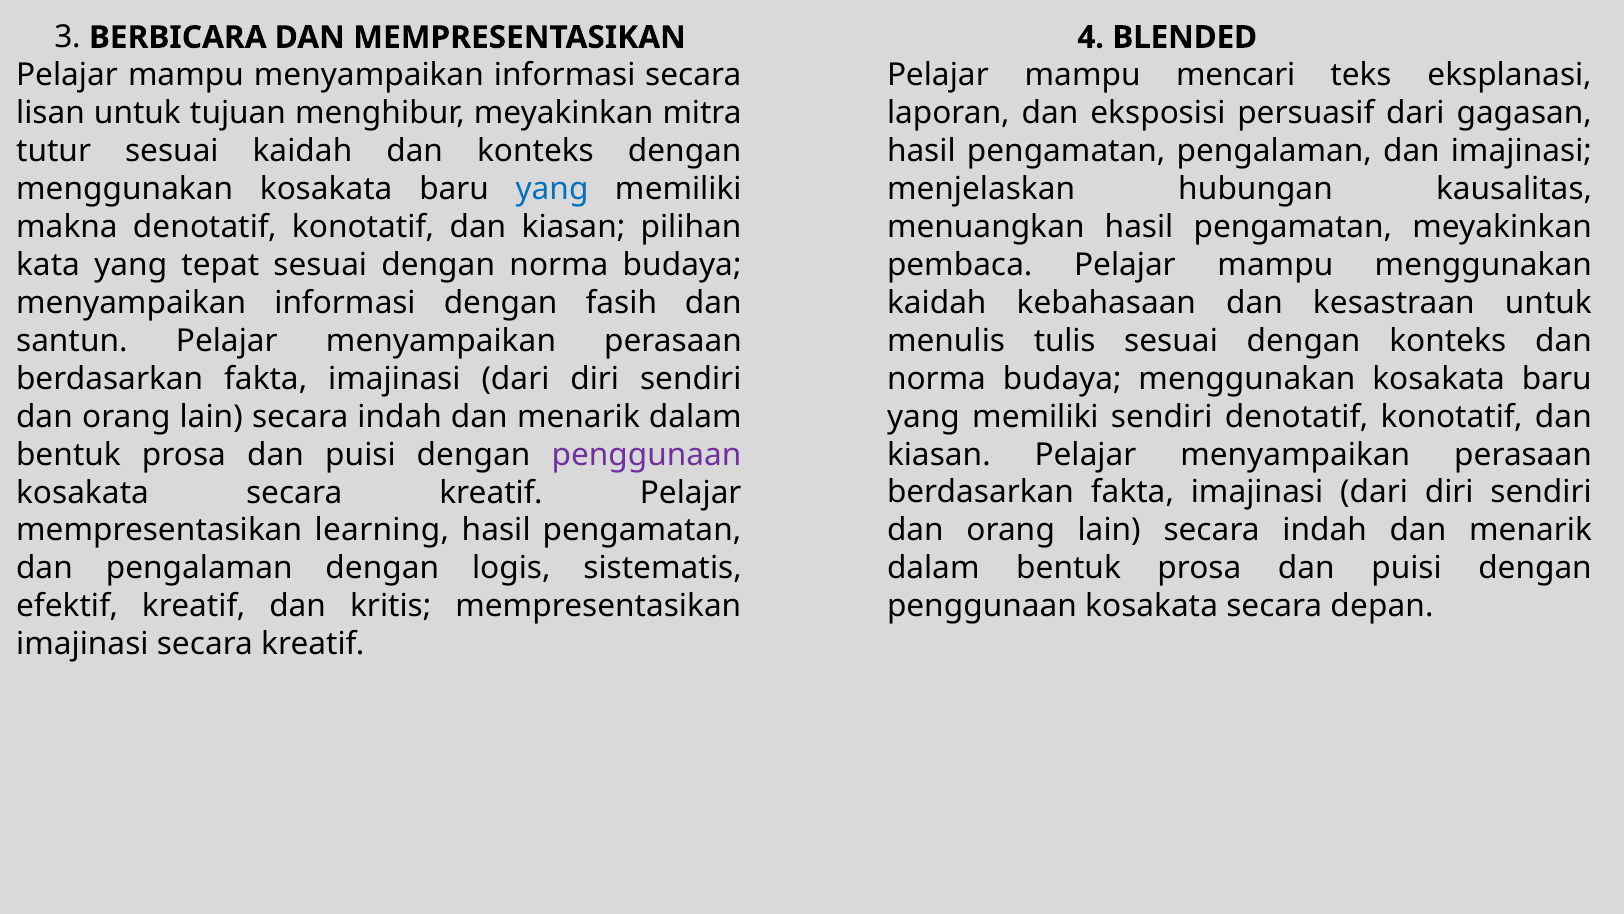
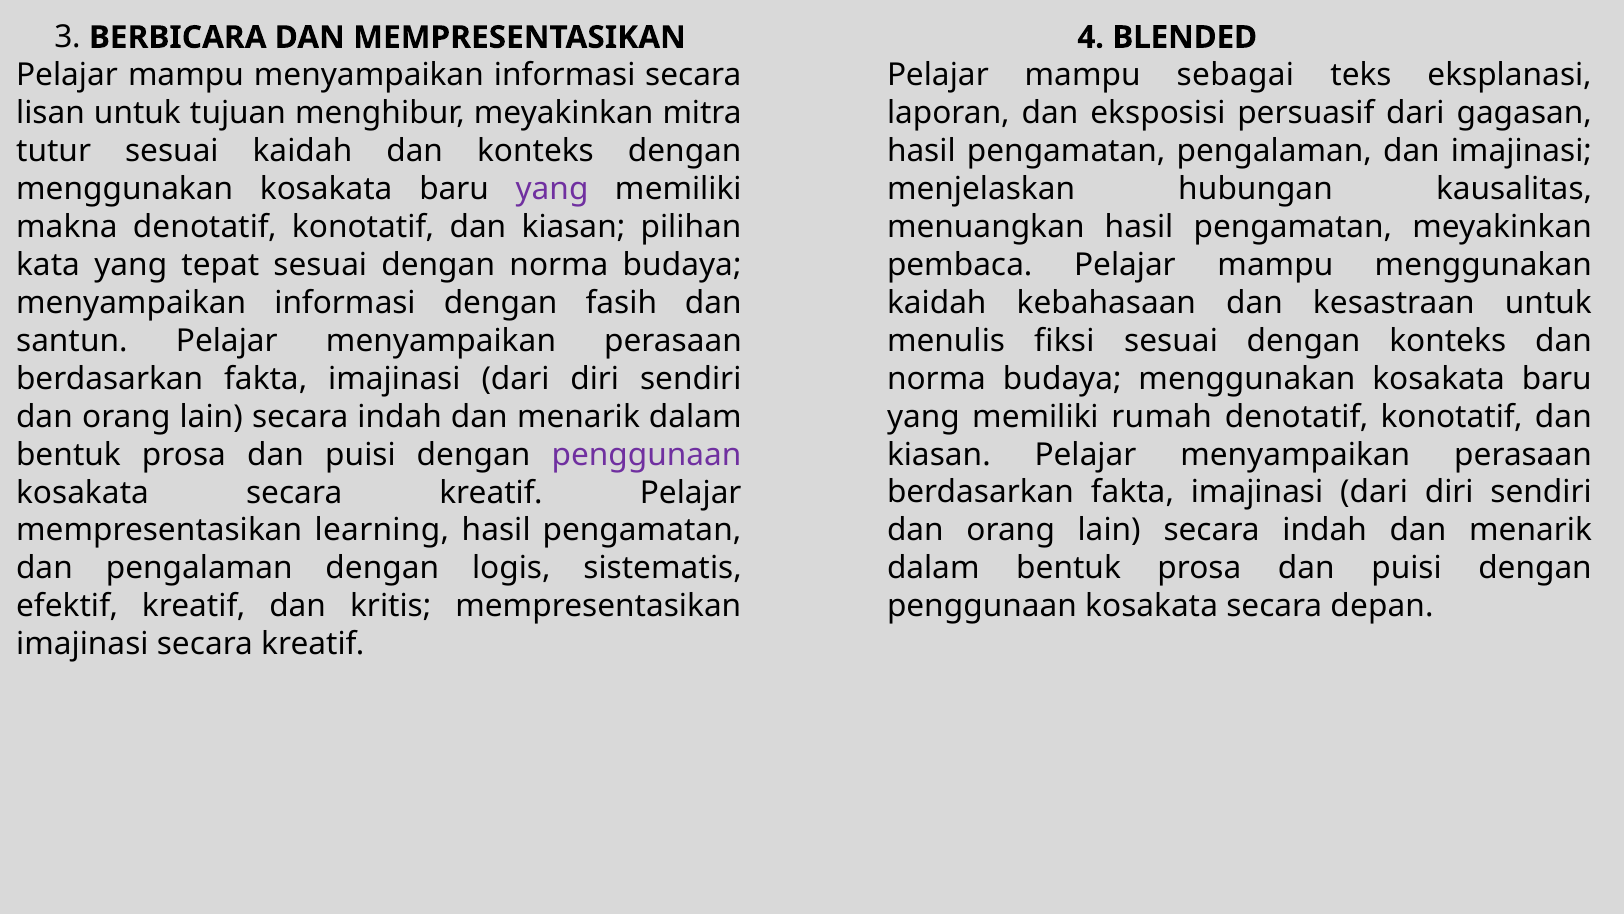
mencari: mencari -> sebagai
yang at (552, 189) colour: blue -> purple
tulis: tulis -> fiksi
memiliki sendiri: sendiri -> rumah
